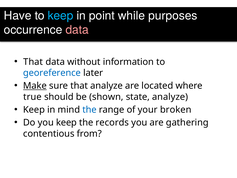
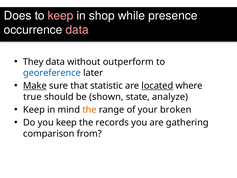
Have: Have -> Does
keep at (61, 16) colour: light blue -> pink
point: point -> shop
purposes: purposes -> presence
That at (33, 62): That -> They
information: information -> outperform
that analyze: analyze -> statistic
located underline: none -> present
the at (89, 110) colour: blue -> orange
contentious: contentious -> comparison
